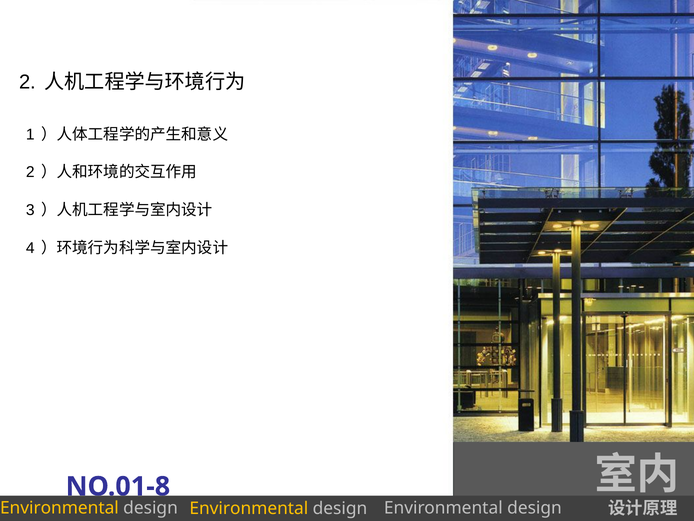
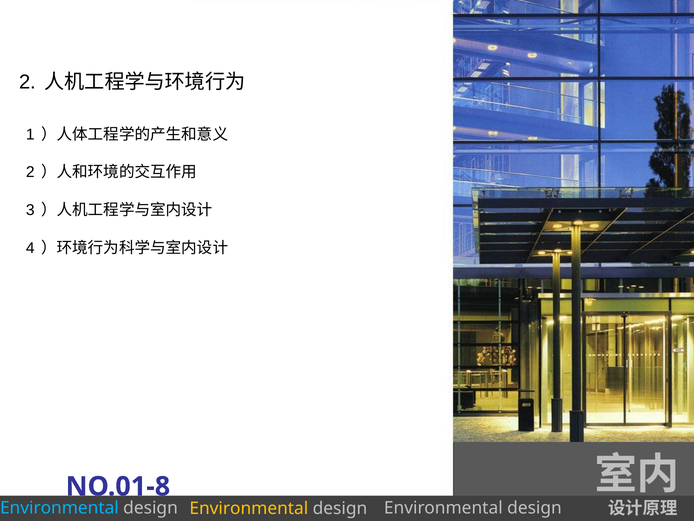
Environmental at (59, 508) colour: yellow -> light blue
